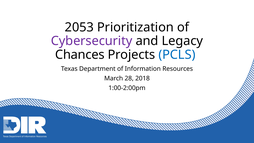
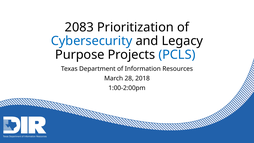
2053: 2053 -> 2083
Cybersecurity colour: purple -> blue
Chances: Chances -> Purpose
